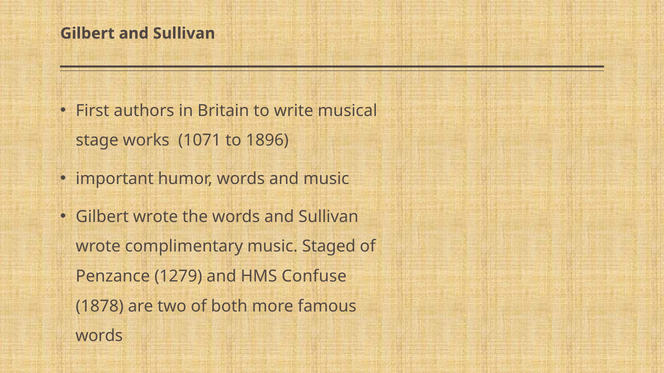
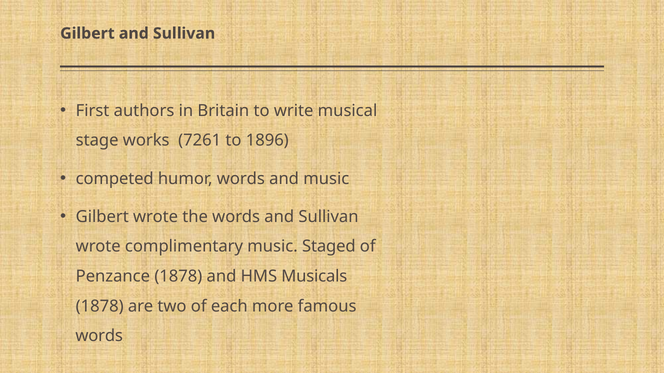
1071: 1071 -> 7261
important: important -> competed
Penzance 1279: 1279 -> 1878
Confuse: Confuse -> Musicals
both: both -> each
